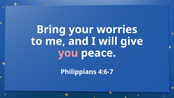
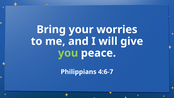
you colour: pink -> light green
